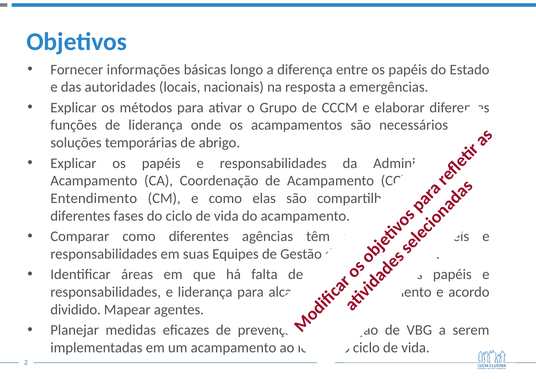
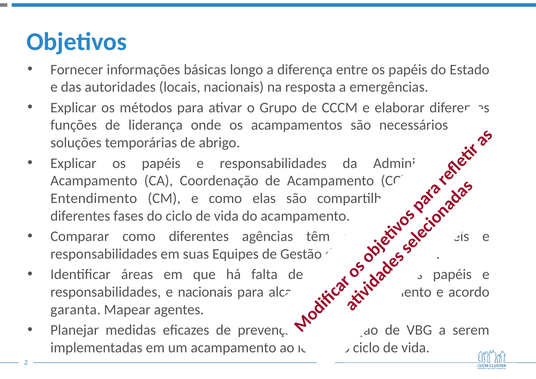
e liderança: liderança -> nacionais
dividido at (76, 310): dividido -> garanta
